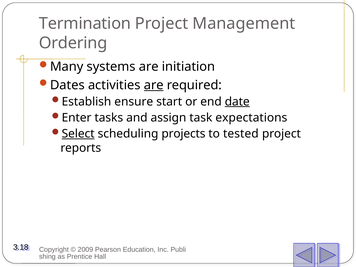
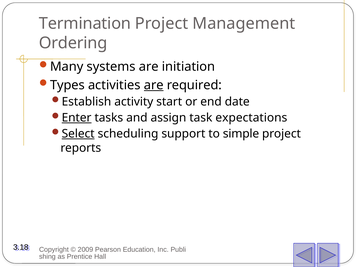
Dates: Dates -> Types
ensure: ensure -> activity
date underline: present -> none
Enter underline: none -> present
projects: projects -> support
tested: tested -> simple
